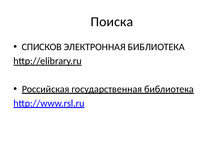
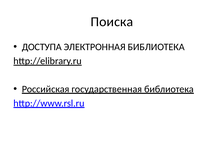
СПИСКОВ: СПИСКОВ -> ДОСТУПА
